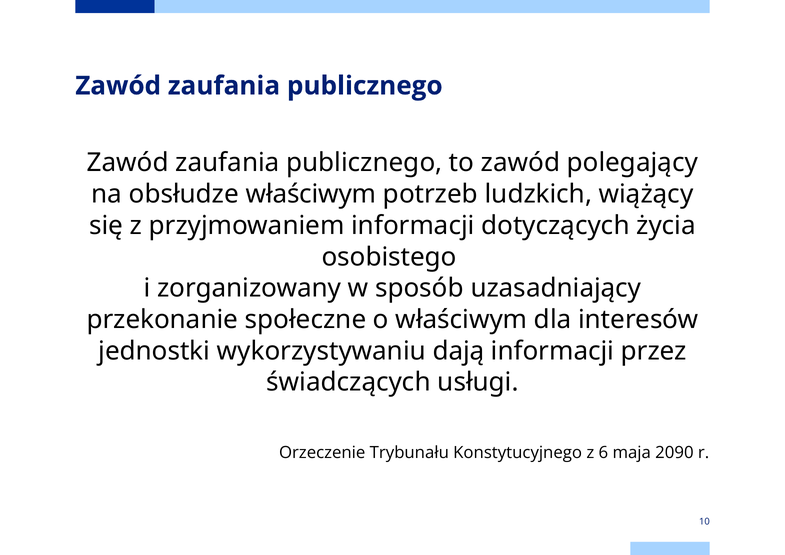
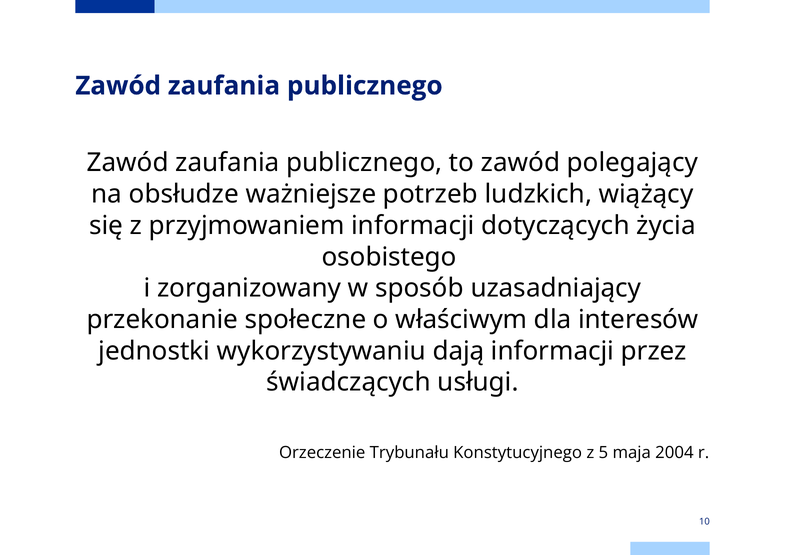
obsłudze właściwym: właściwym -> ważniejsze
6: 6 -> 5
2090: 2090 -> 2004
